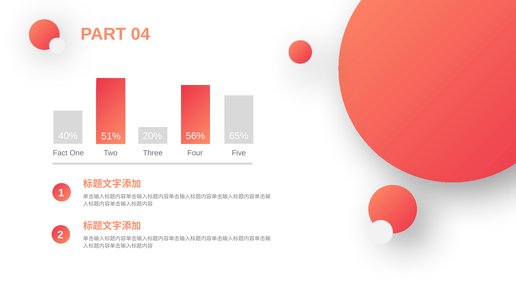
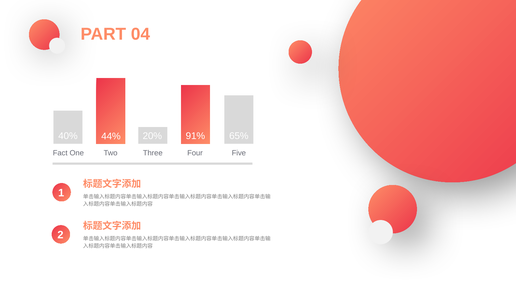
51%: 51% -> 44%
56%: 56% -> 91%
